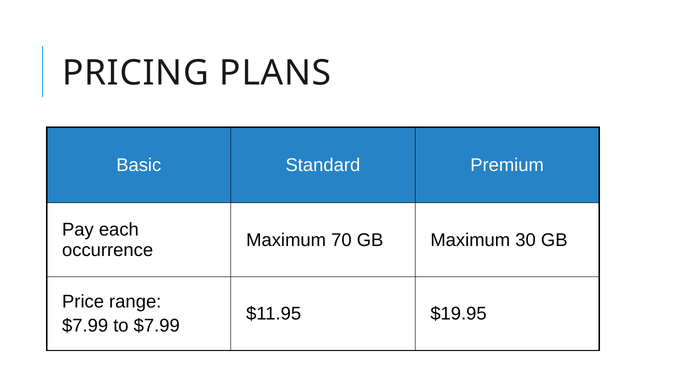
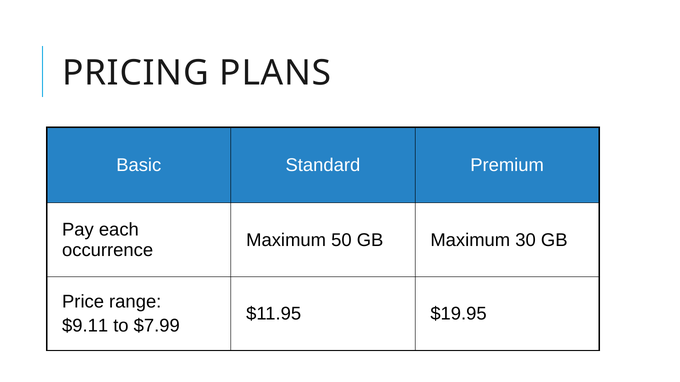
70: 70 -> 50
$7.99 at (85, 326): $7.99 -> $9.11
